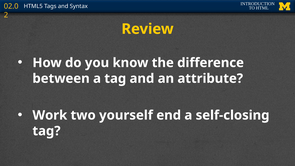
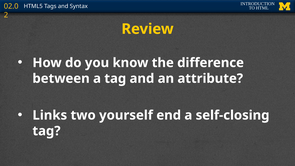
Work: Work -> Links
